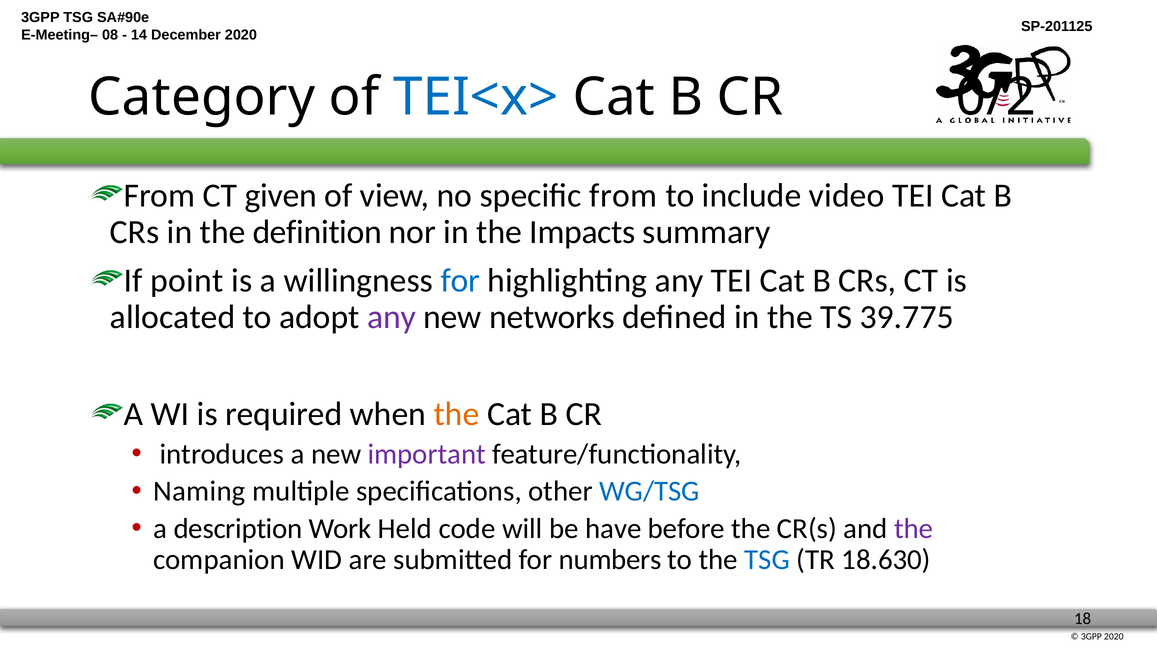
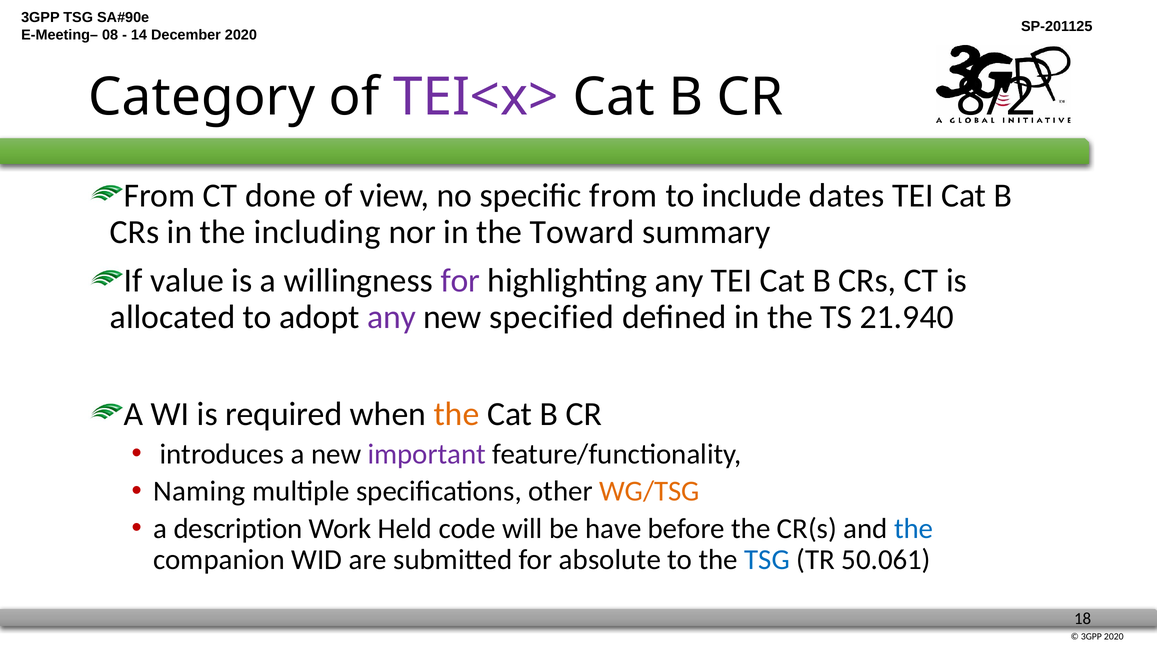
TEI<x> colour: blue -> purple
0/2: 0/2 -> 8/2
given: given -> done
video: video -> dates
definition: definition -> including
Impacts: Impacts -> Toward
point: point -> value
for at (460, 281) colour: blue -> purple
networks: networks -> specified
39.775: 39.775 -> 21.940
WG/TSG colour: blue -> orange
the at (914, 528) colour: purple -> blue
numbers: numbers -> absolute
18.630: 18.630 -> 50.061
